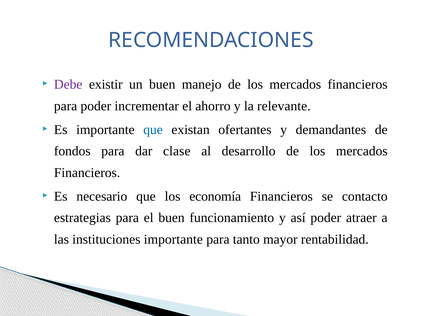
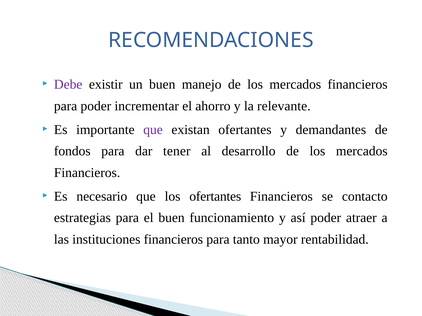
que at (153, 130) colour: blue -> purple
clase: clase -> tener
los economía: economía -> ofertantes
instituciones importante: importante -> financieros
